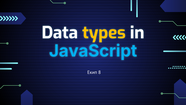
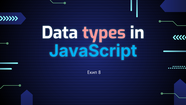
types colour: yellow -> pink
